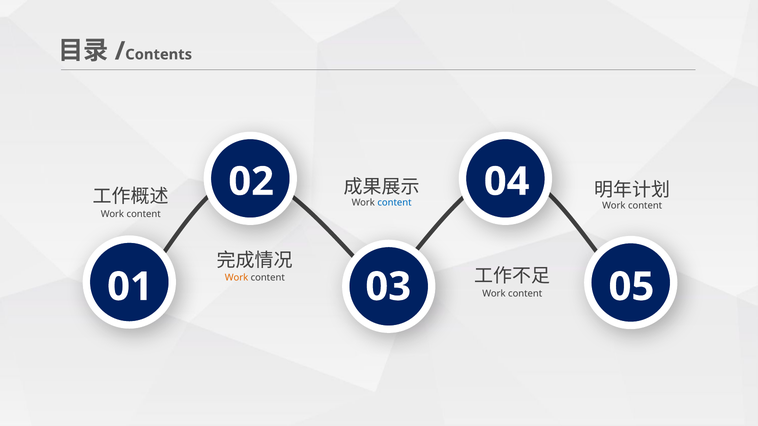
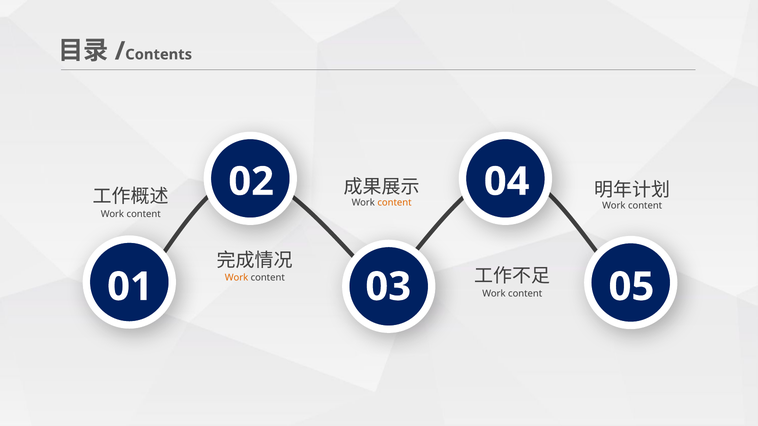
content at (395, 203) colour: blue -> orange
